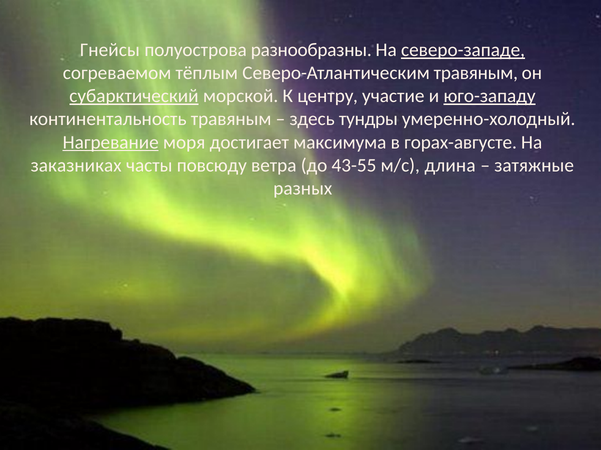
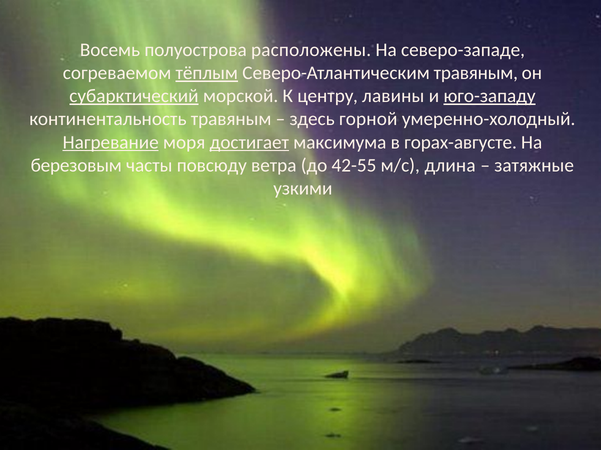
Гнейсы: Гнейсы -> Восемь
разнообразны: разнообразны -> расположены
северо-западе underline: present -> none
тёплым underline: none -> present
участие: участие -> лавины
тундры: тундры -> горной
достигает underline: none -> present
заказниках: заказниках -> березовым
43-55: 43-55 -> 42-55
разных: разных -> узкими
